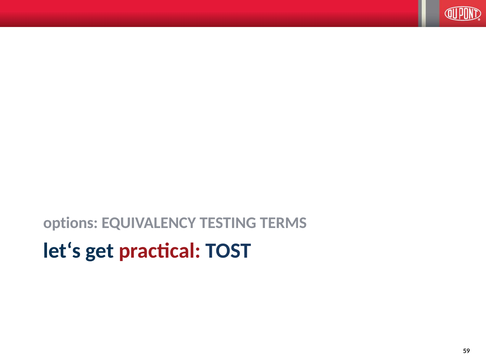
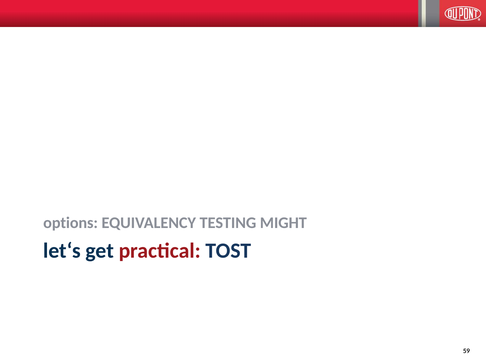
TERMS: TERMS -> MIGHT
